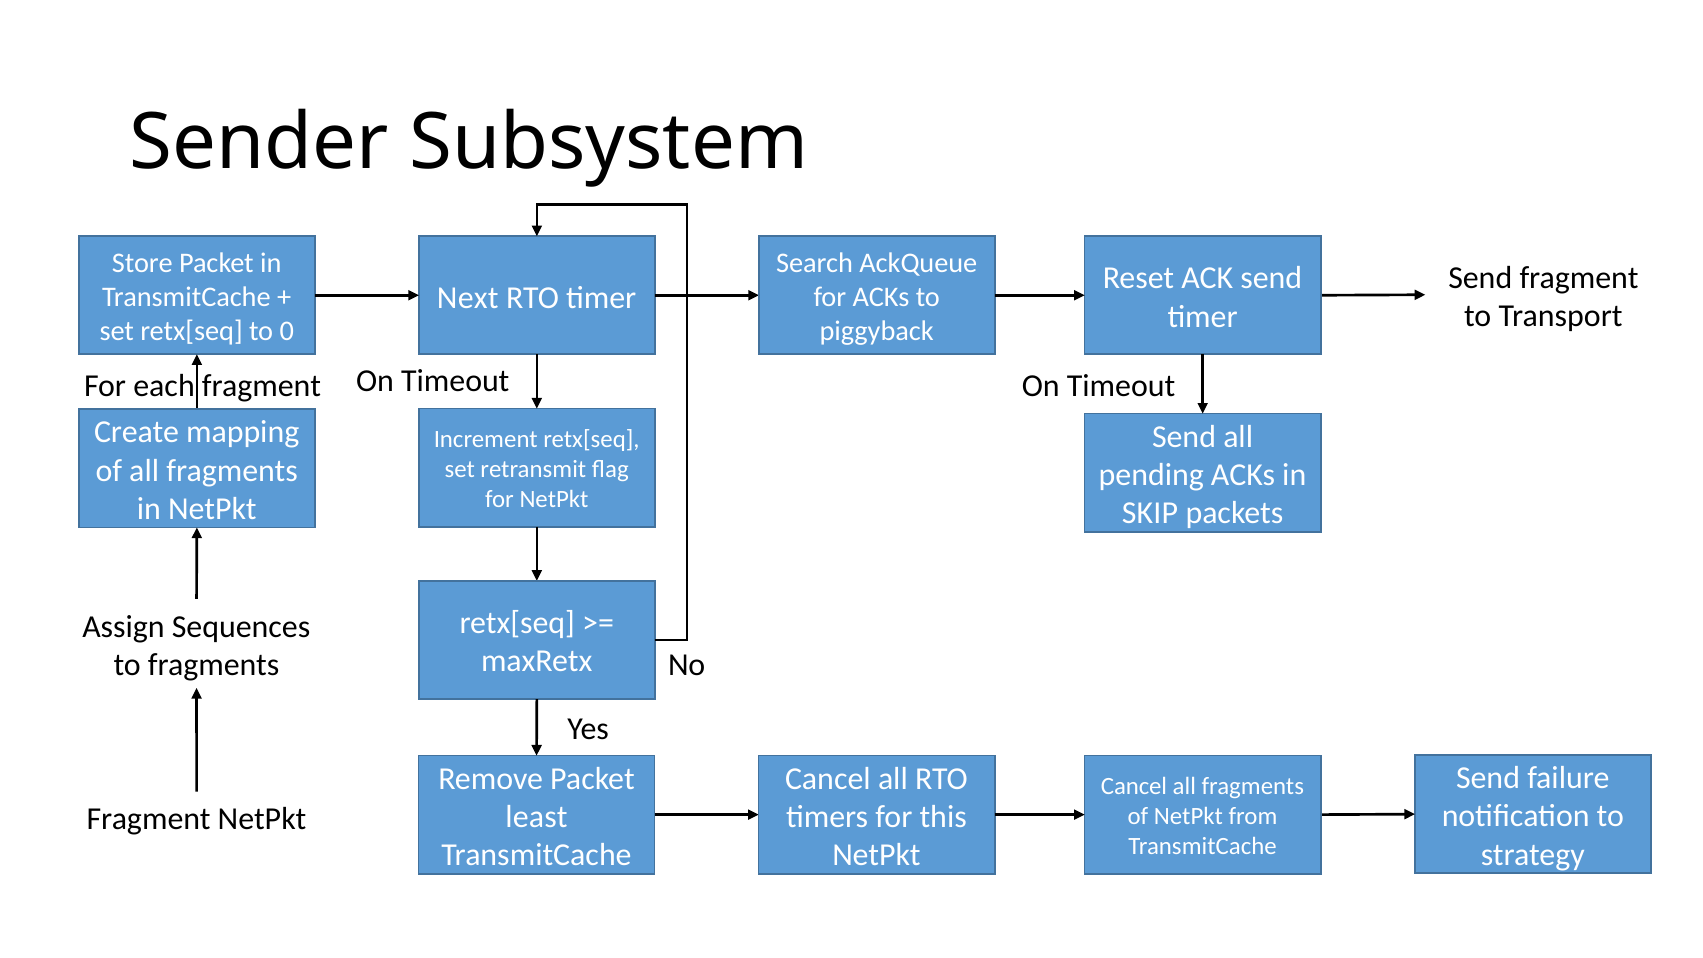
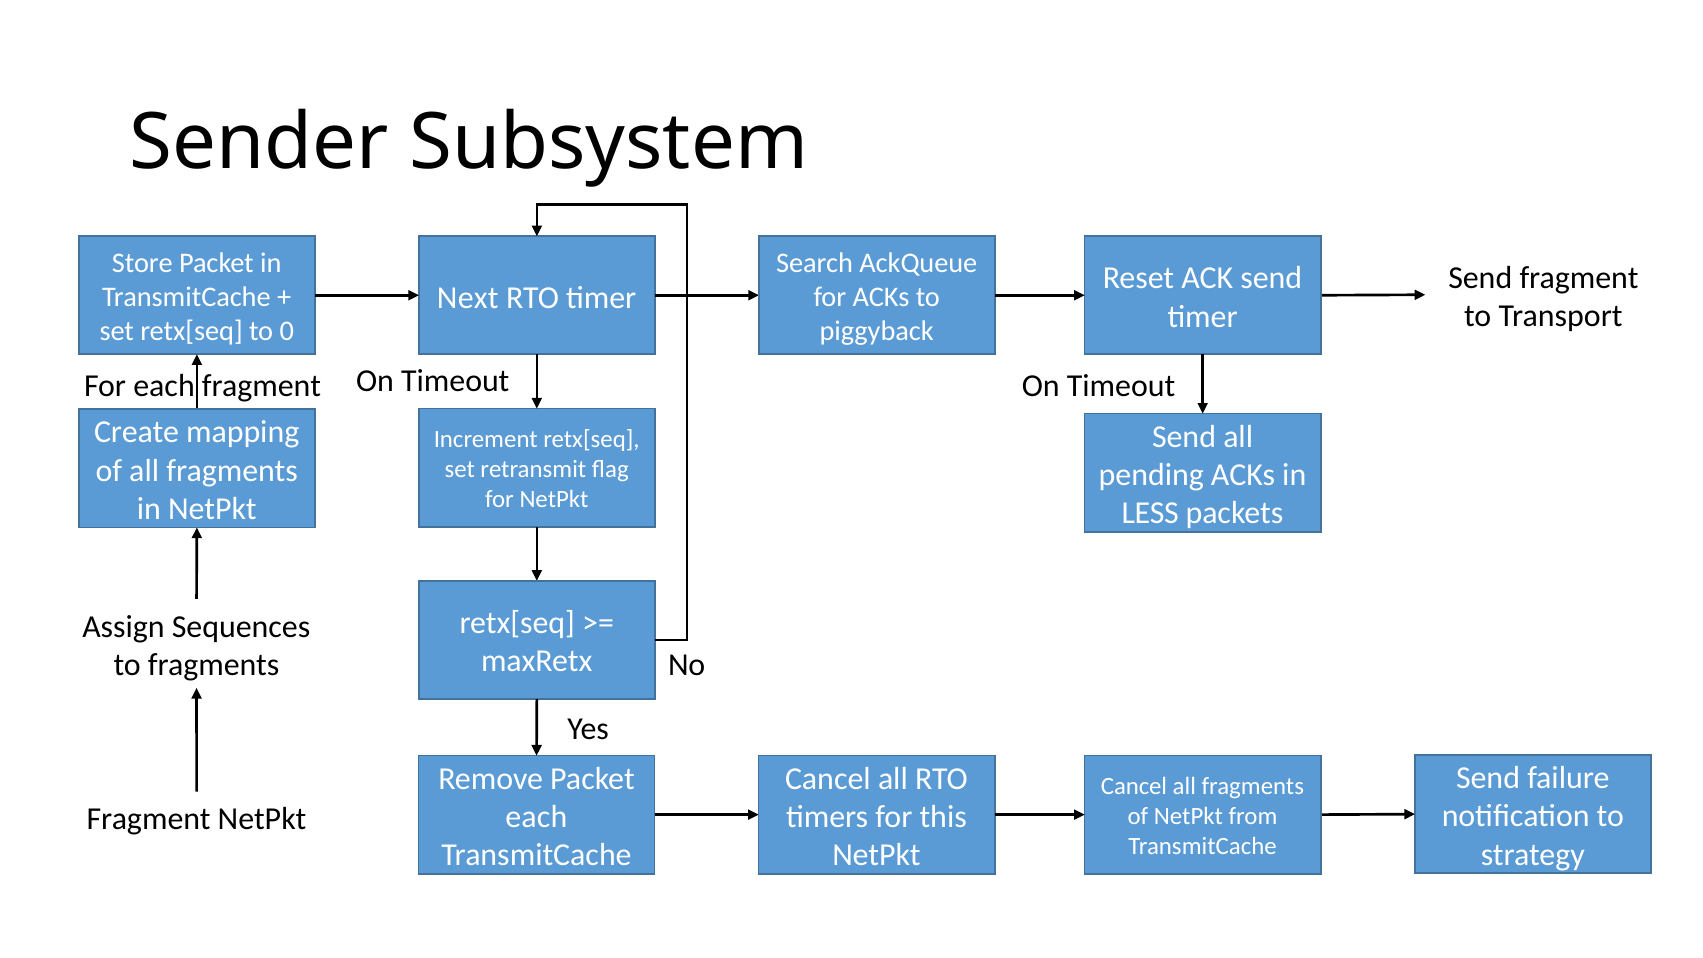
SKIP: SKIP -> LESS
least at (536, 817): least -> each
